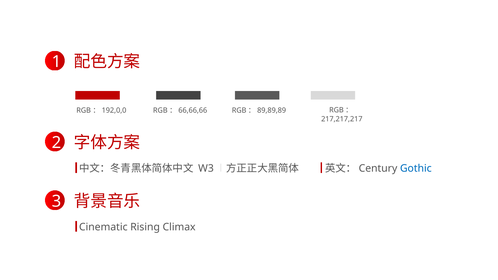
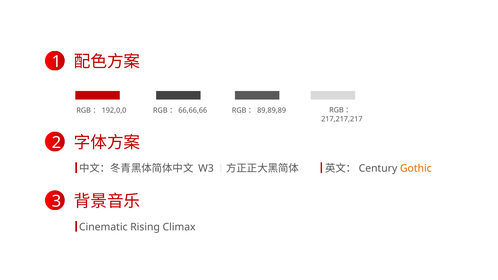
Gothic colour: blue -> orange
